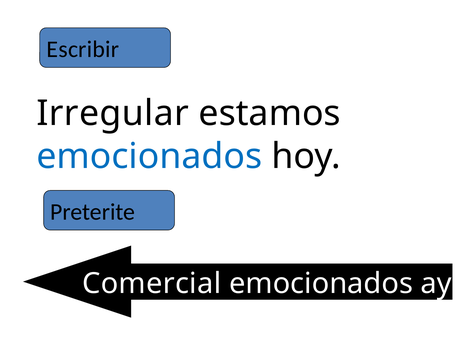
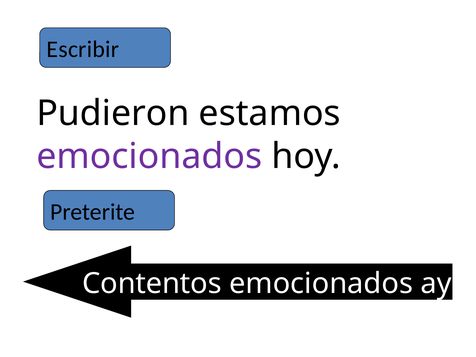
Irregular: Irregular -> Pudieron
emocionados at (149, 156) colour: blue -> purple
Comercial: Comercial -> Contentos
